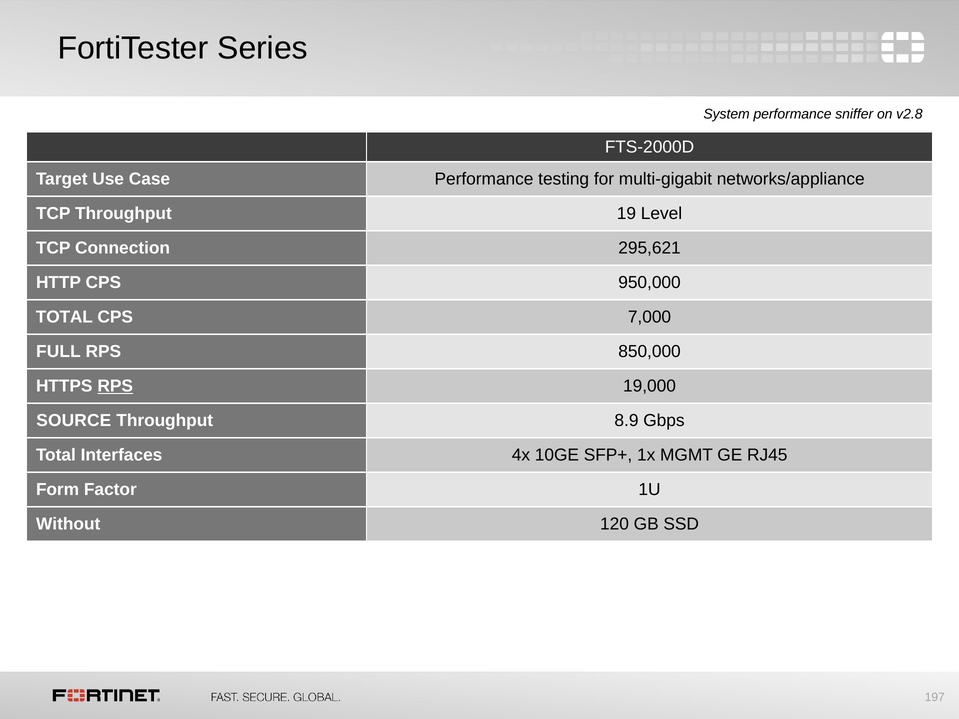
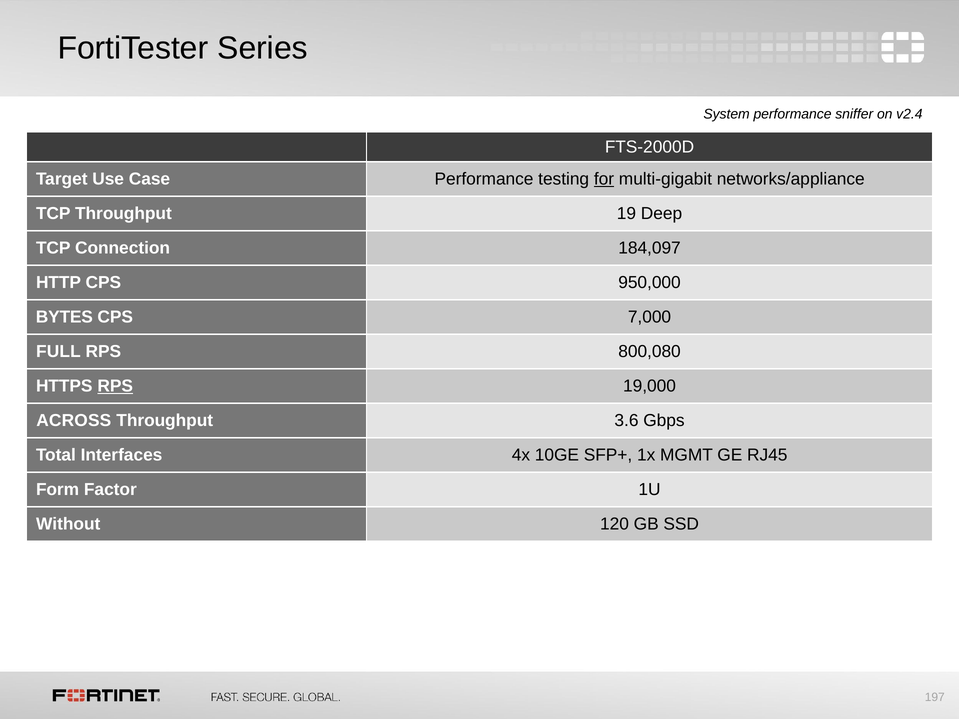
v2.8: v2.8 -> v2.4
for underline: none -> present
Level: Level -> Deep
295,621: 295,621 -> 184,097
TOTAL at (64, 317): TOTAL -> BYTES
850,000: 850,000 -> 800,080
SOURCE: SOURCE -> ACROSS
8.9: 8.9 -> 3.6
